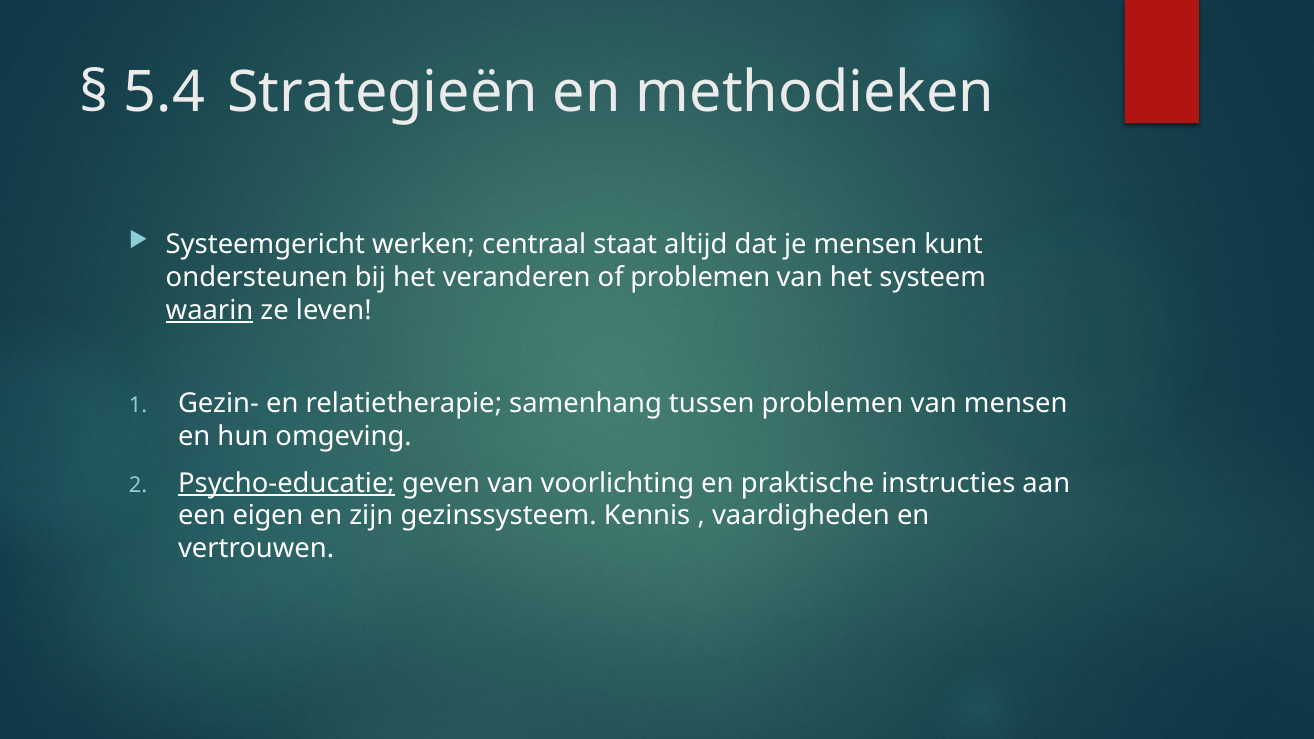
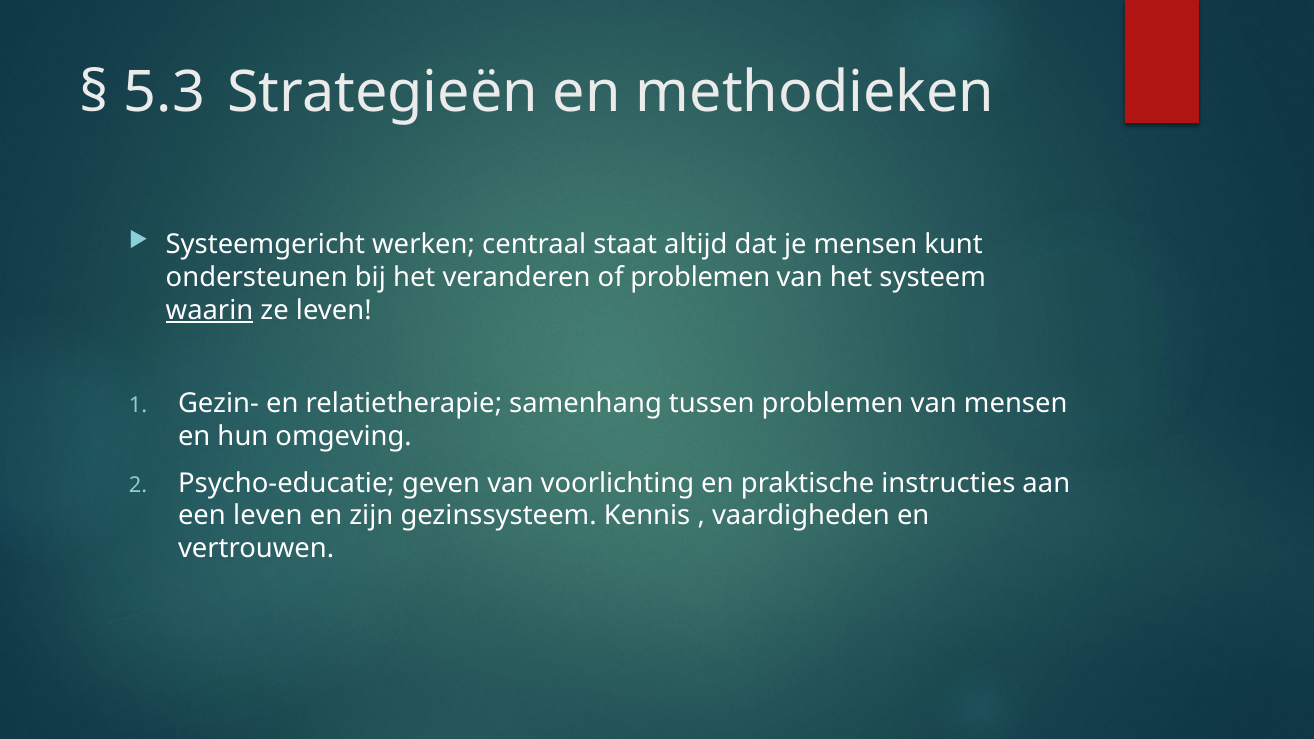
5.4: 5.4 -> 5.3
Psycho-educatie underline: present -> none
een eigen: eigen -> leven
